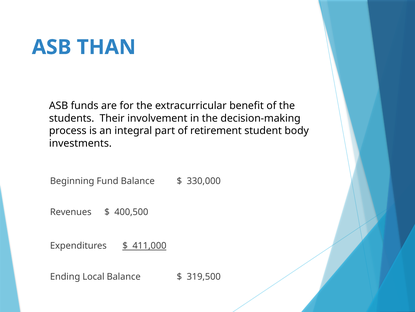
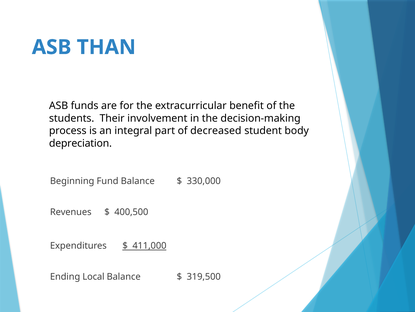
retirement: retirement -> decreased
investments: investments -> depreciation
